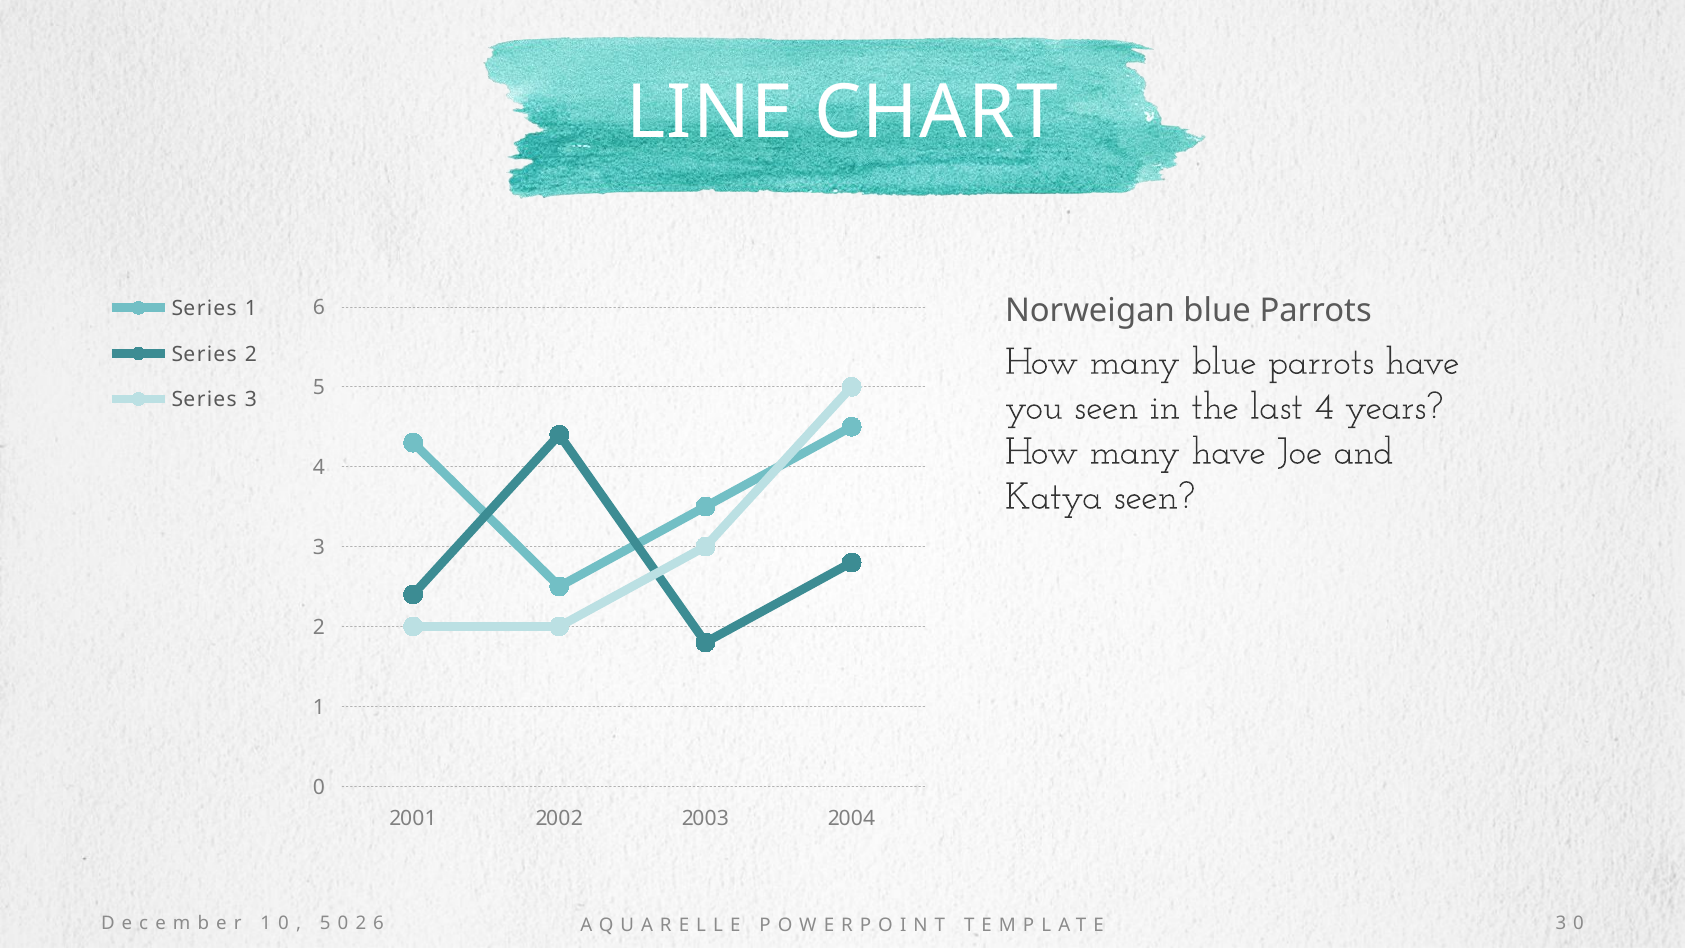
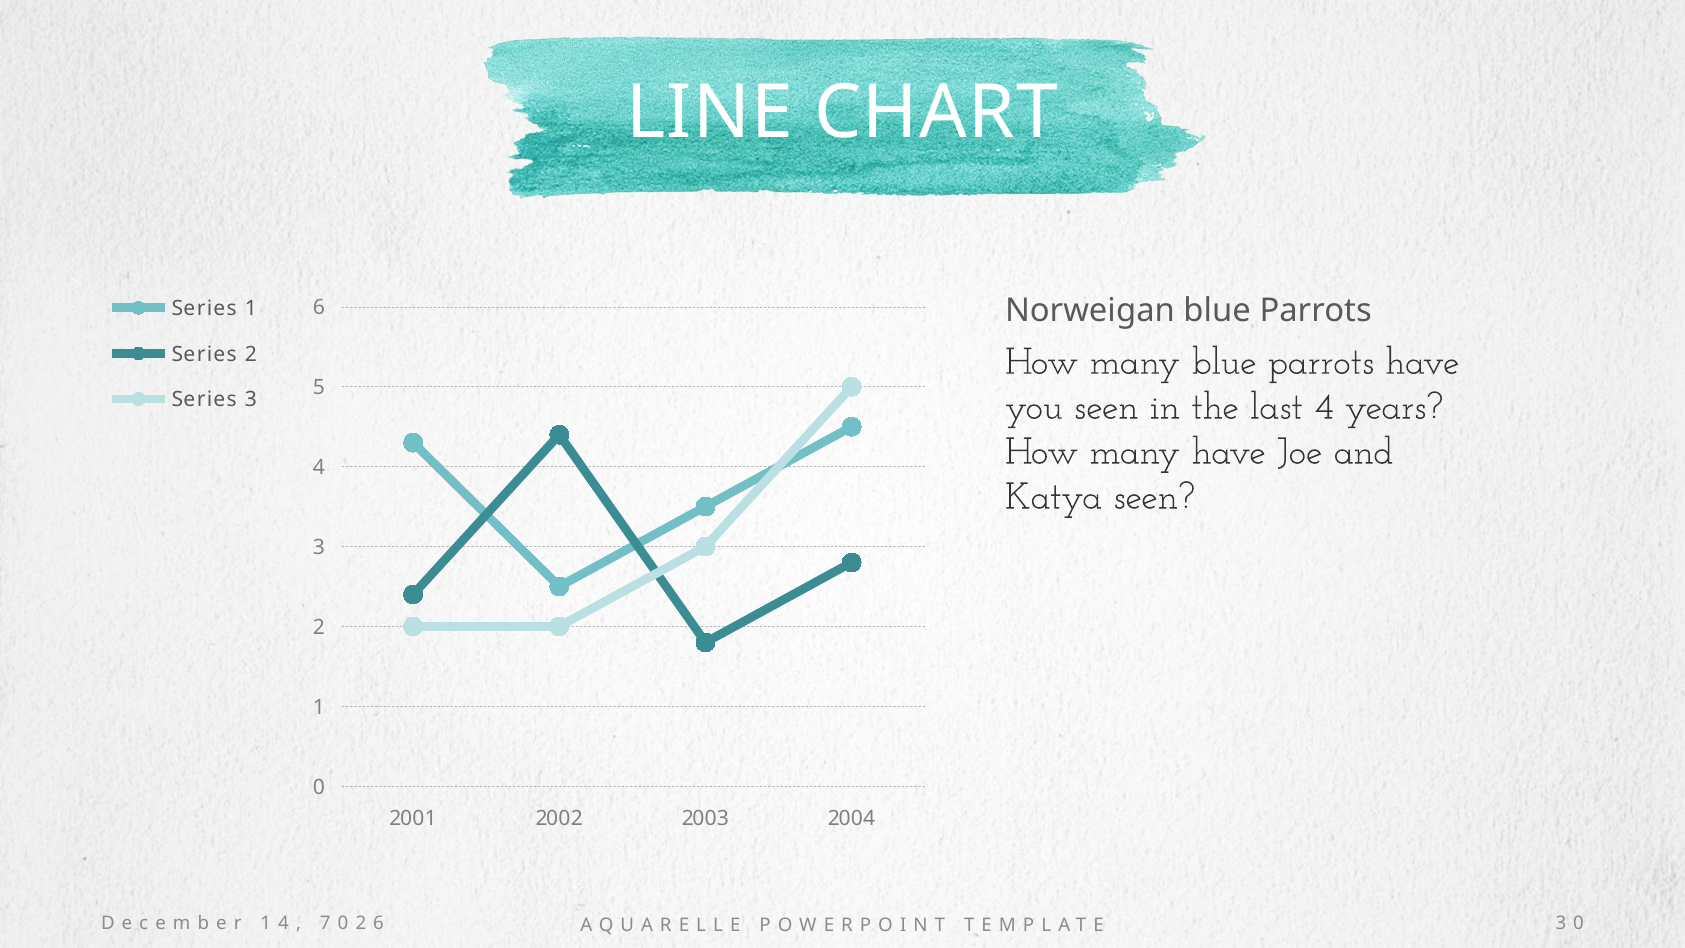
1 0: 0 -> 4
5 at (325, 923): 5 -> 7
